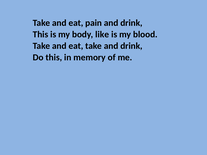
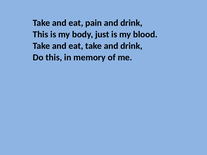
like: like -> just
